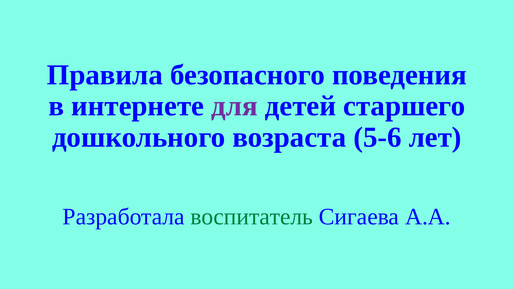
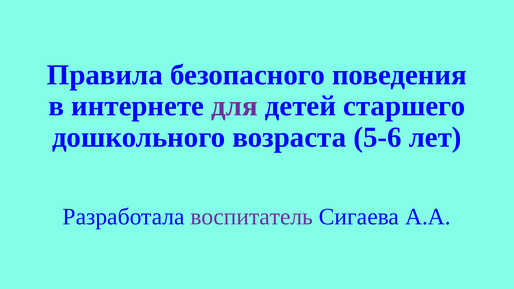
воспитатель colour: green -> purple
